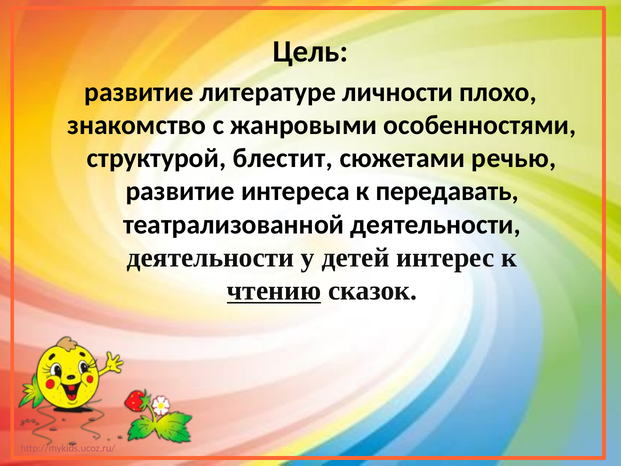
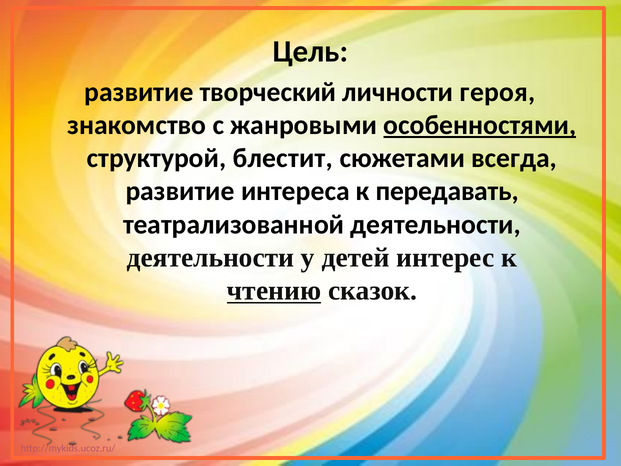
литературе: литературе -> творческий
плохо: плохо -> героя
особенностями underline: none -> present
речью: речью -> всегда
